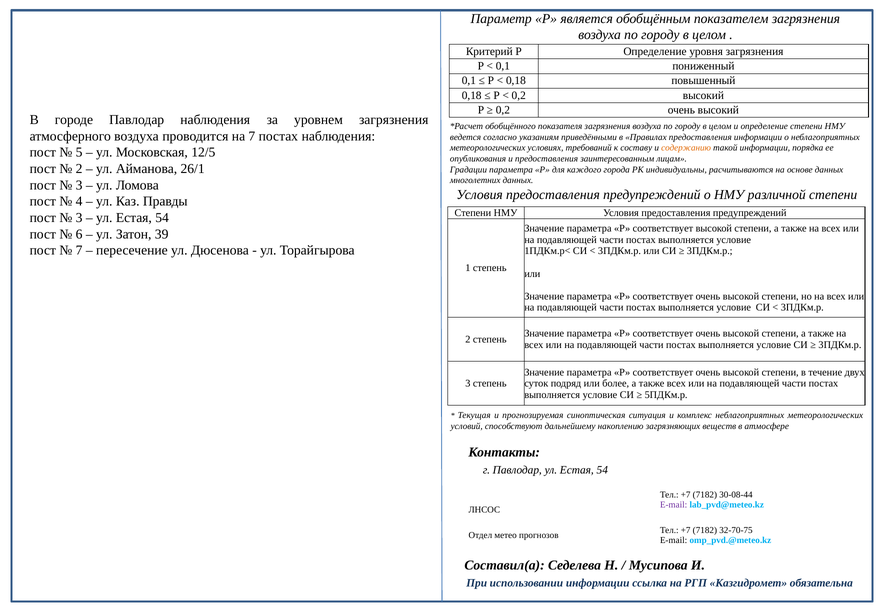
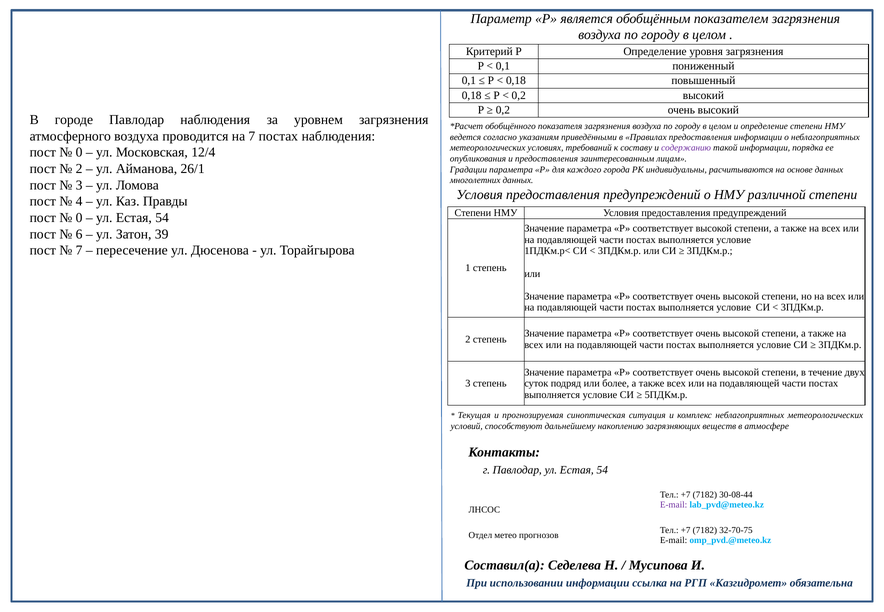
содержанию colour: orange -> purple
5 at (79, 153): 5 -> 0
12/5: 12/5 -> 12/4
3 at (79, 218): 3 -> 0
